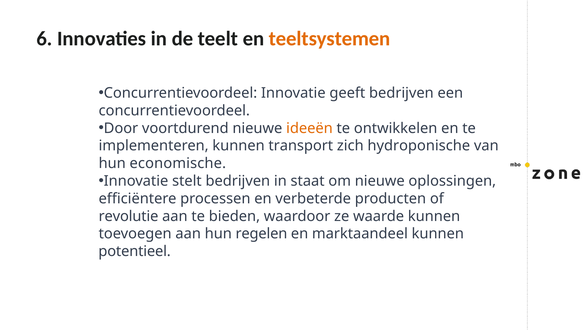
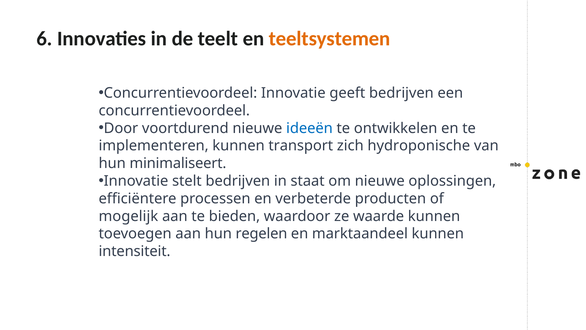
ideeën colour: orange -> blue
economische: economische -> minimaliseert
revolutie: revolutie -> mogelijk
potentieel: potentieel -> intensiteit
